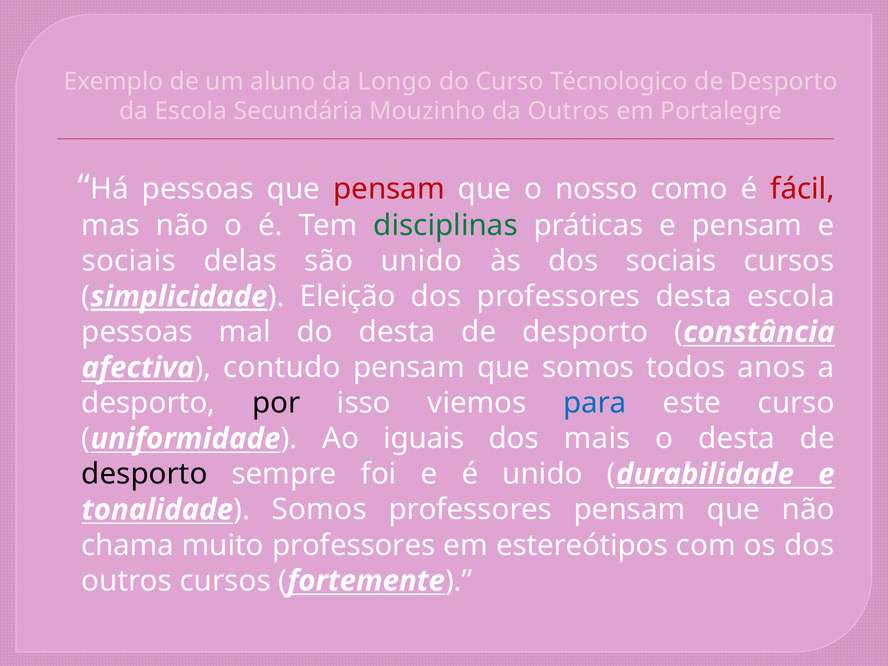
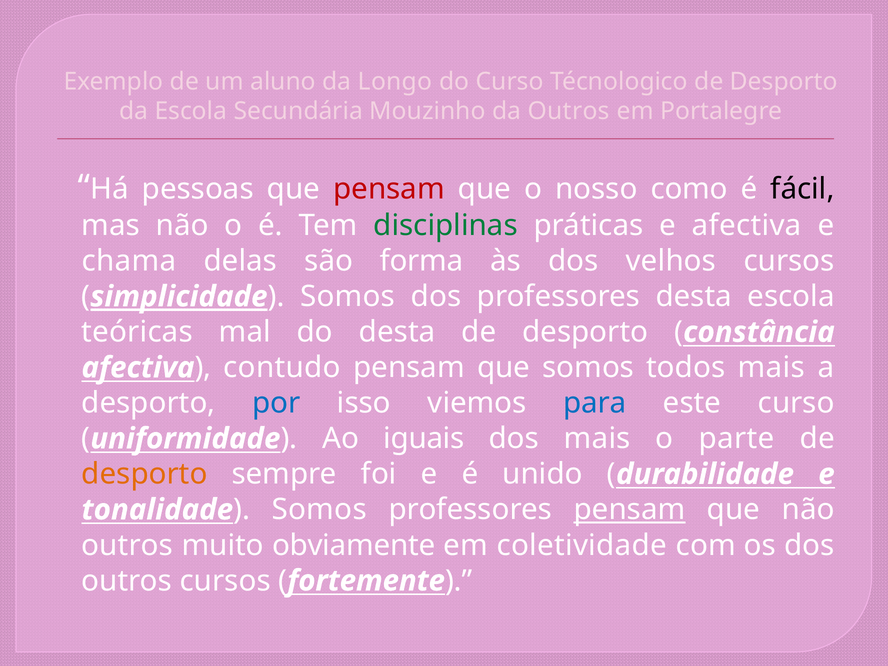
fácil colour: red -> black
e pensam: pensam -> afectiva
sociais at (129, 261): sociais -> chama
são unido: unido -> forma
dos sociais: sociais -> velhos
Eleição at (348, 297): Eleição -> Somos
pessoas at (137, 332): pessoas -> teóricas
todos anos: anos -> mais
por colour: black -> blue
o desta: desta -> parte
desporto at (144, 474) colour: black -> orange
pensam at (629, 510) underline: none -> present
chama at (128, 545): chama -> outros
muito professores: professores -> obviamente
estereótipos: estereótipos -> coletividade
